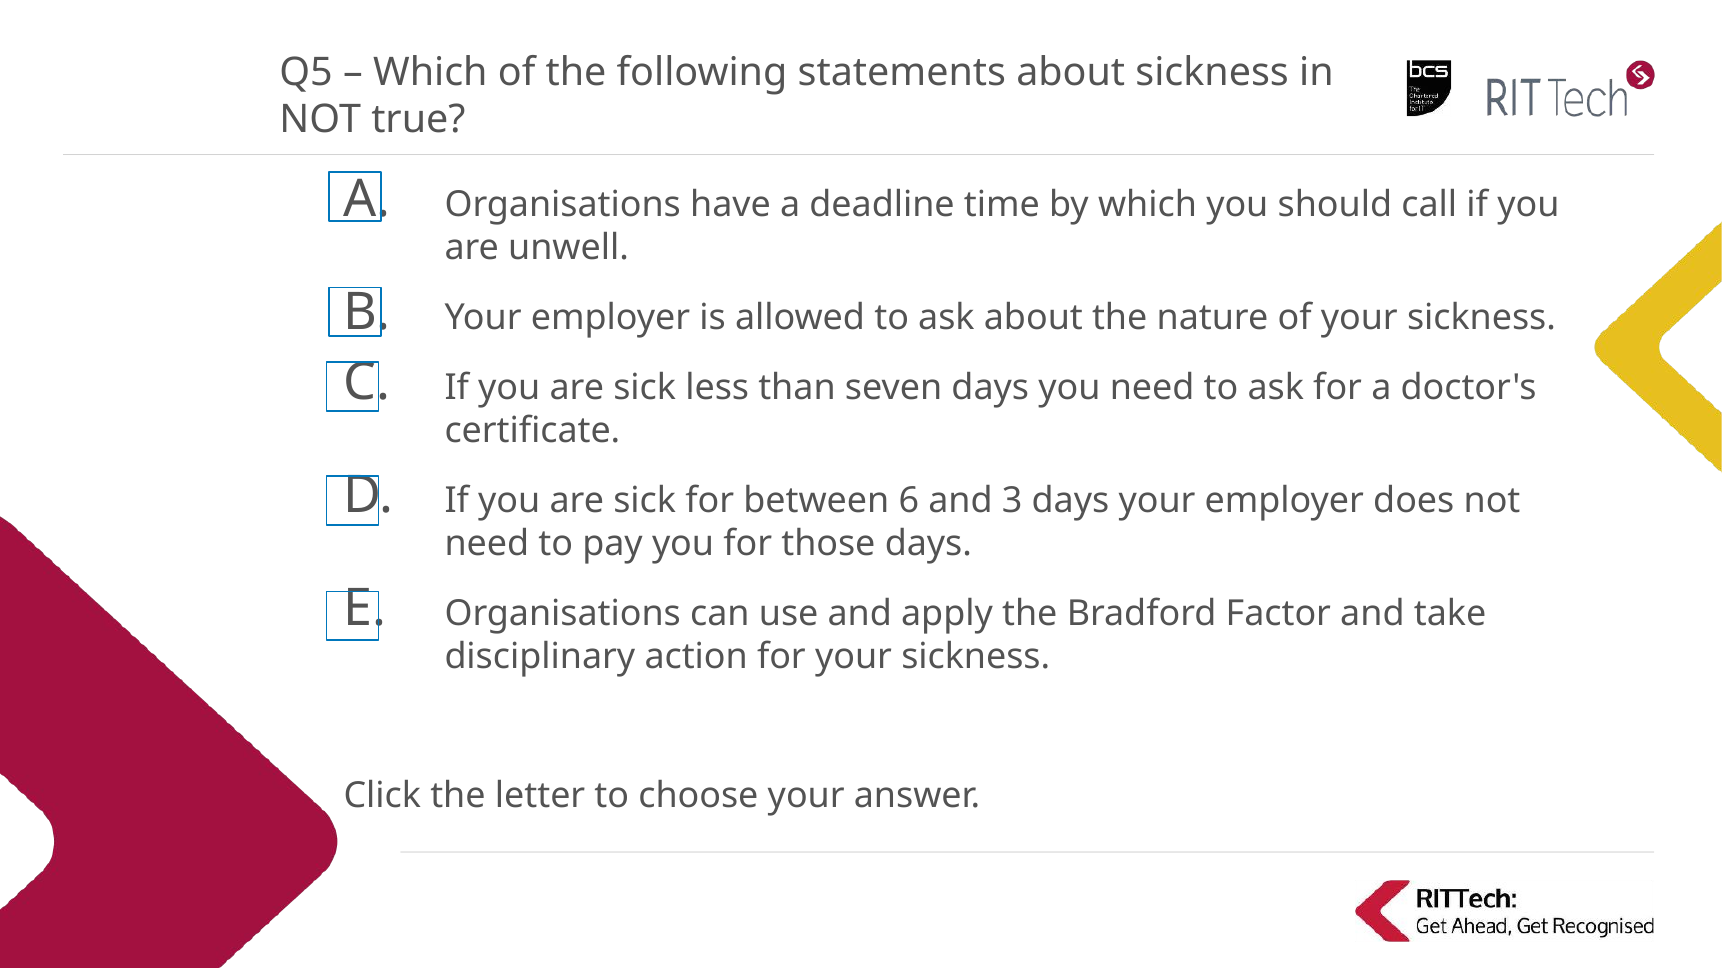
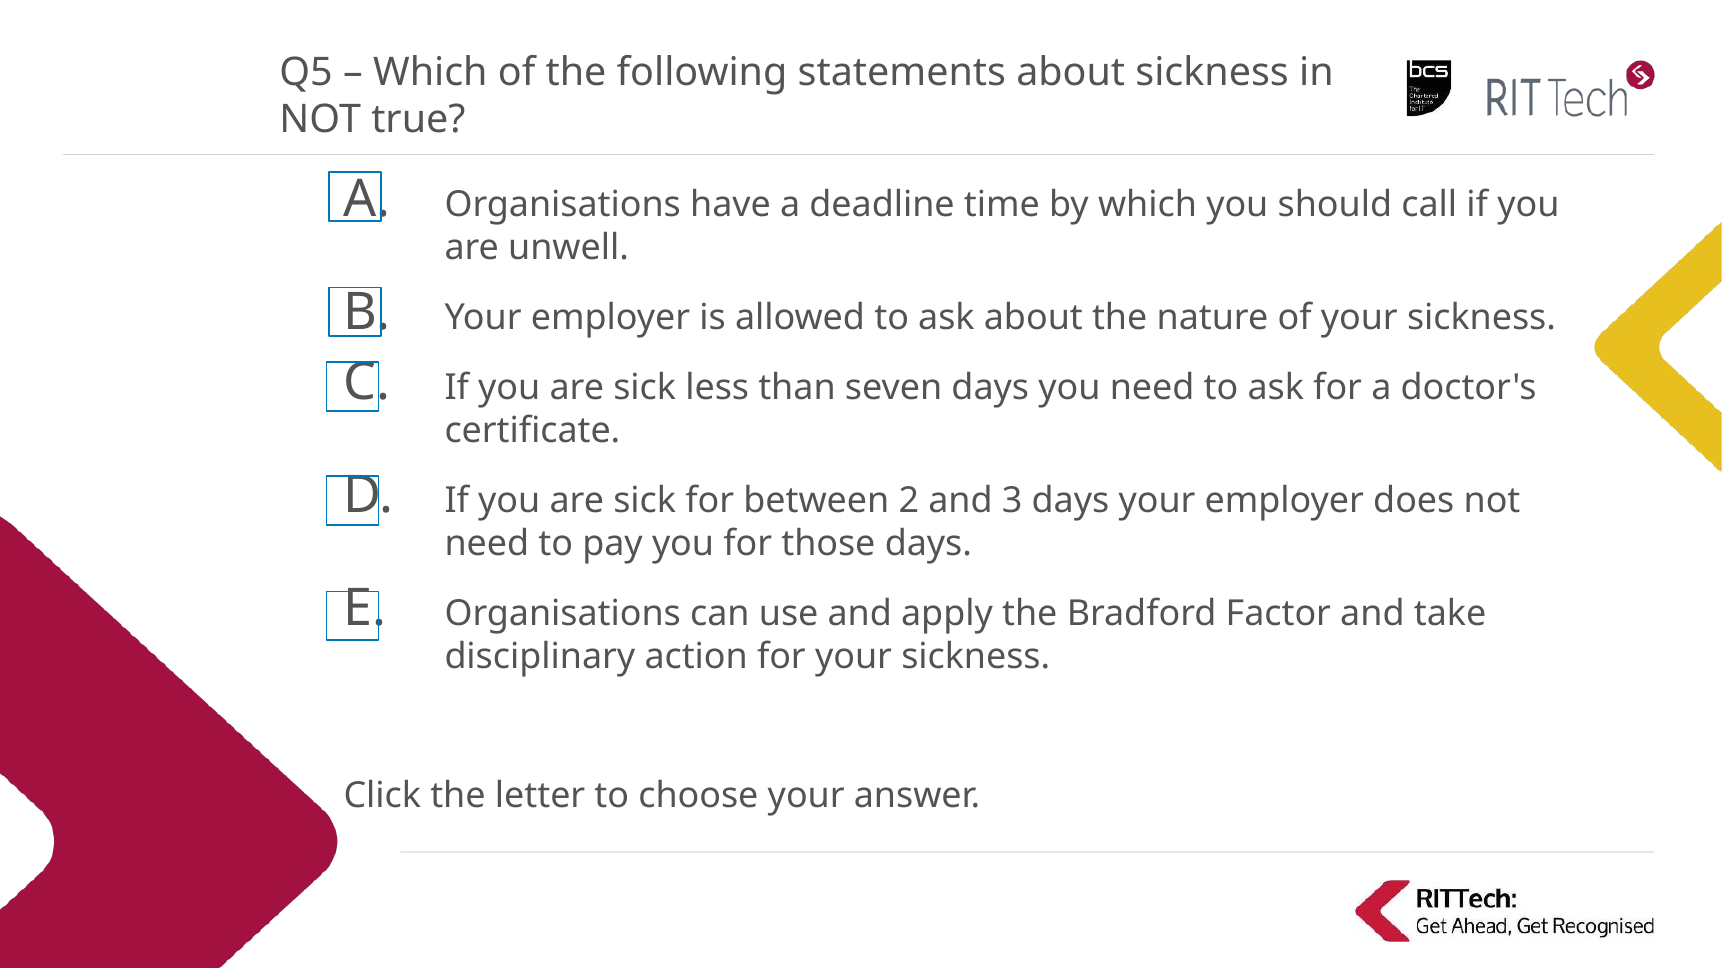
6: 6 -> 2
